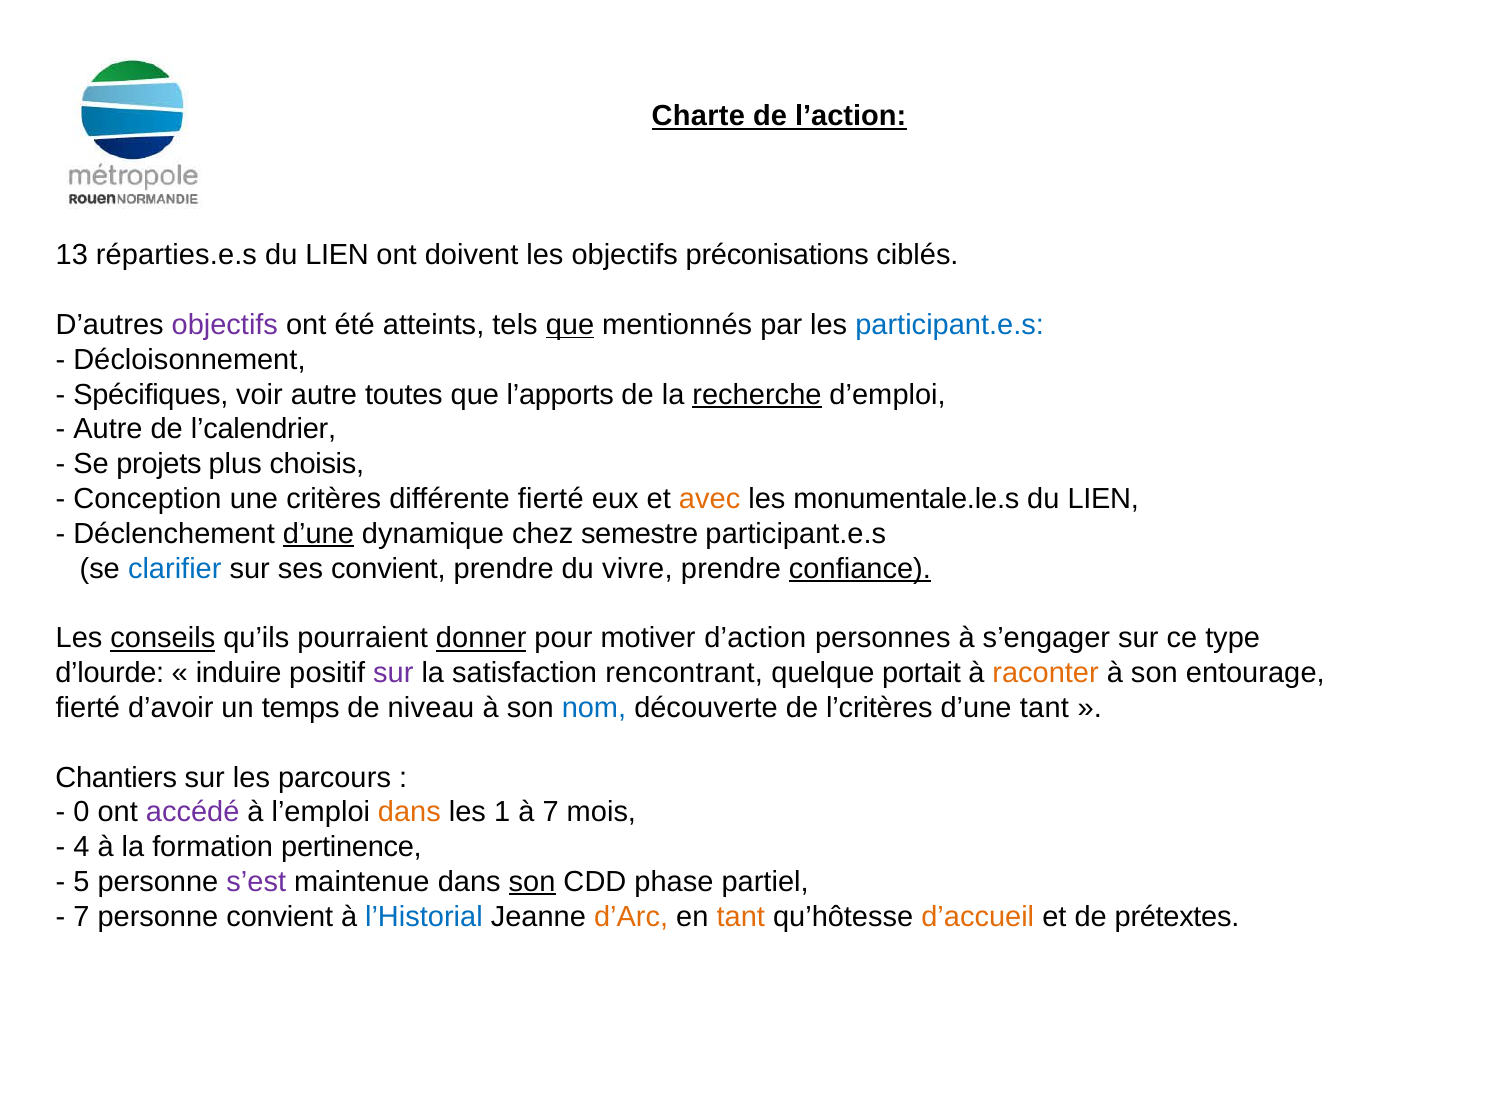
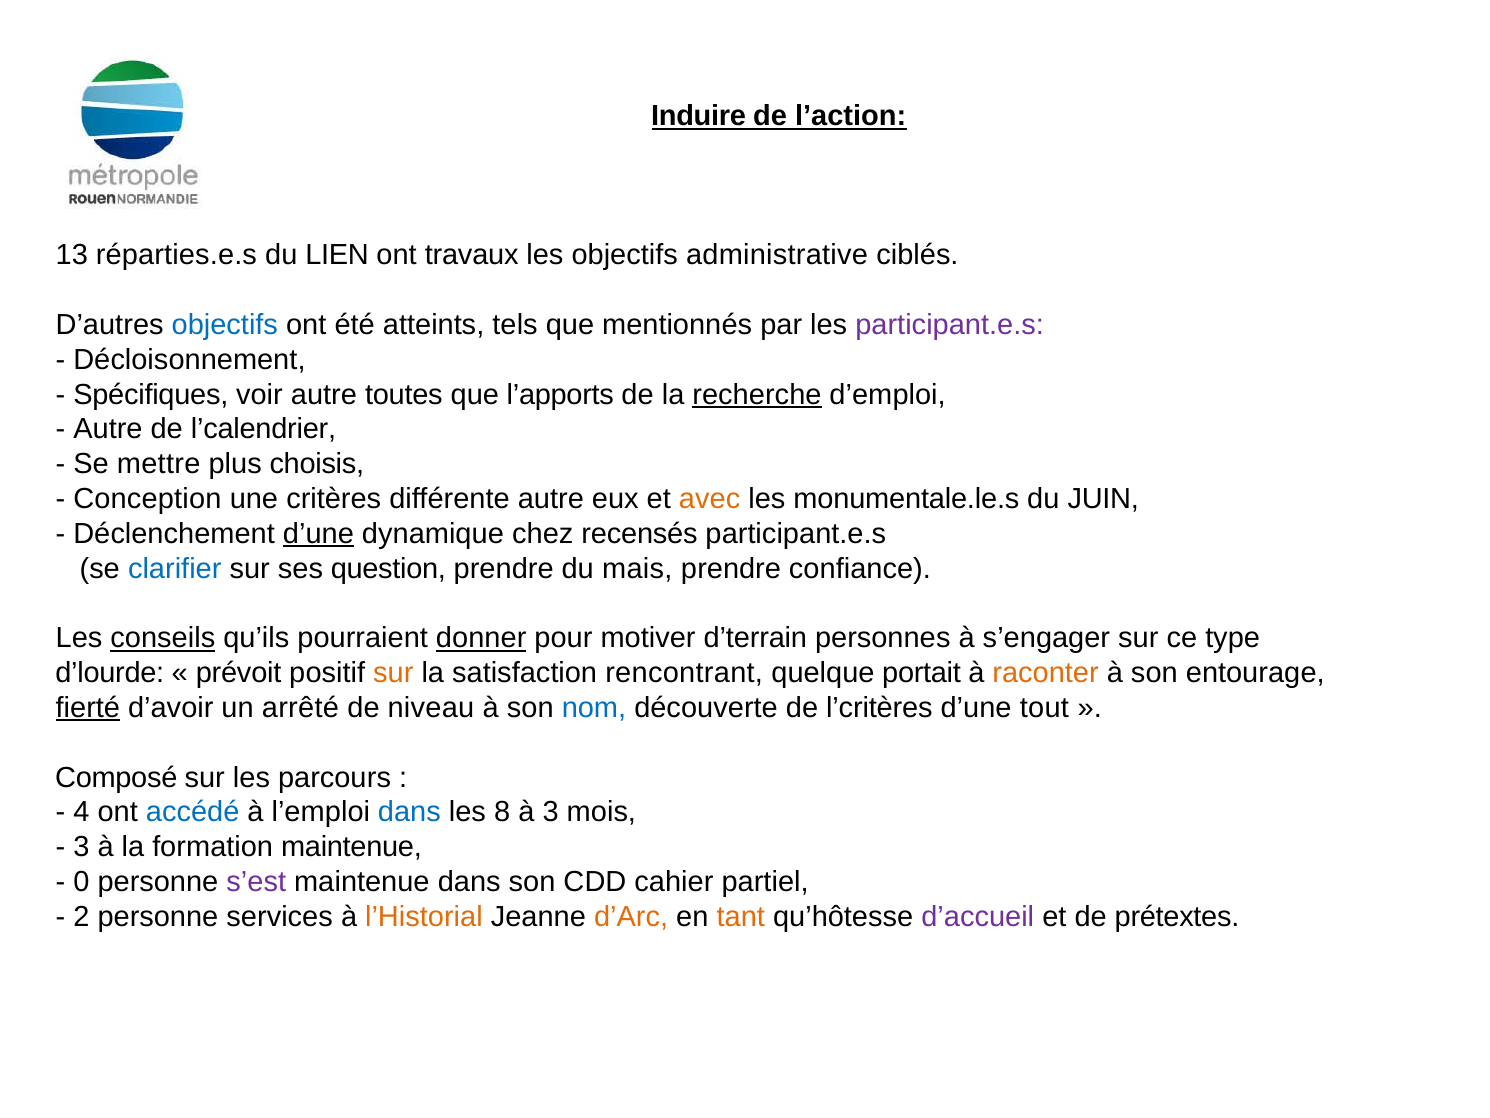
Charte: Charte -> Induire
doivent: doivent -> travaux
préconisations: préconisations -> administrative
objectifs at (225, 325) colour: purple -> blue
que at (570, 325) underline: present -> none
participant.e.s at (950, 325) colour: blue -> purple
projets: projets -> mettre
différente fierté: fierté -> autre
LIEN at (1103, 499): LIEN -> JUIN
semestre: semestre -> recensés
ses convient: convient -> question
vivre: vivre -> mais
confiance underline: present -> none
d’action: d’action -> d’terrain
induire: induire -> prévoit
sur at (393, 673) colour: purple -> orange
fierté at (88, 708) underline: none -> present
temps: temps -> arrêté
d’une tant: tant -> tout
Chantiers: Chantiers -> Composé
0: 0 -> 4
accédé colour: purple -> blue
dans at (409, 812) colour: orange -> blue
1: 1 -> 8
à 7: 7 -> 3
4 at (81, 847): 4 -> 3
formation pertinence: pertinence -> maintenue
5: 5 -> 0
son at (532, 881) underline: present -> none
phase: phase -> cahier
7 at (81, 916): 7 -> 2
personne convient: convient -> services
l’Historial colour: blue -> orange
d’accueil colour: orange -> purple
